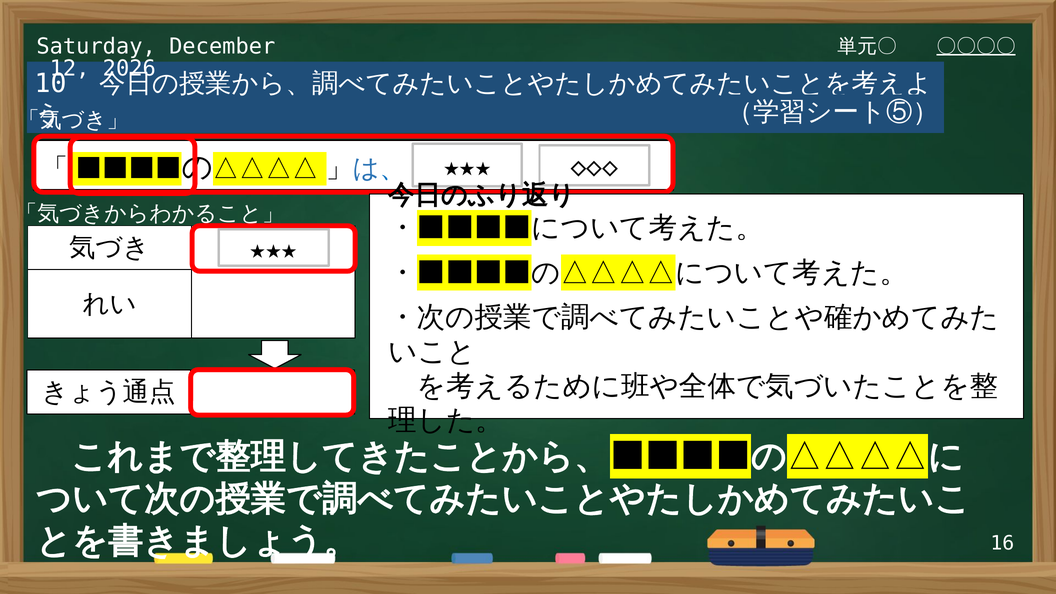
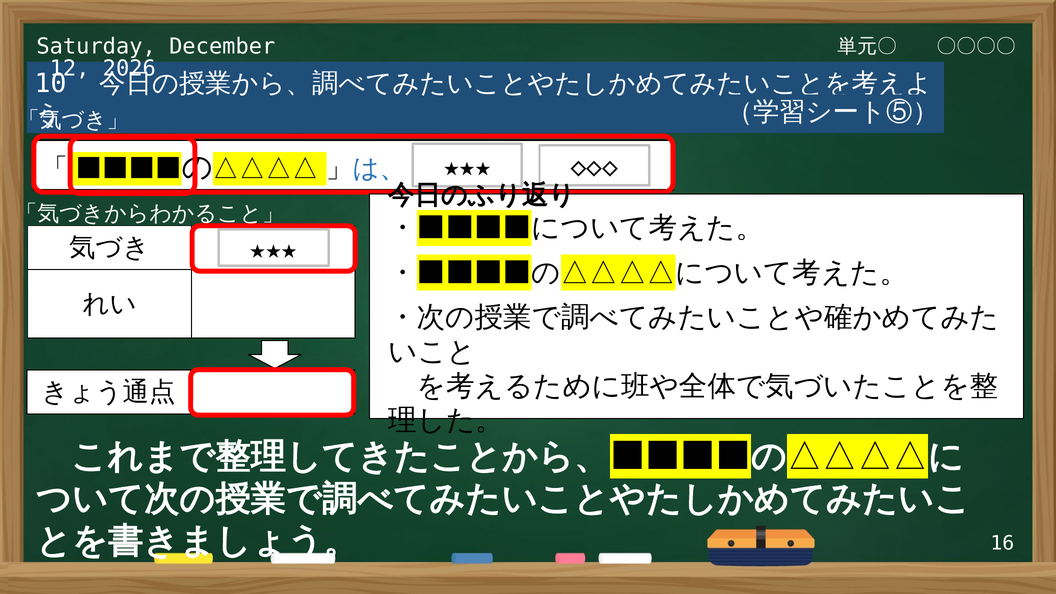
〇〇〇〇 underline: present -> none
